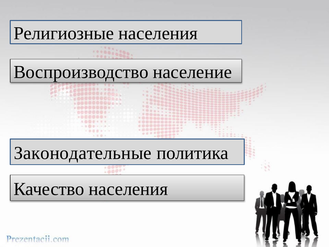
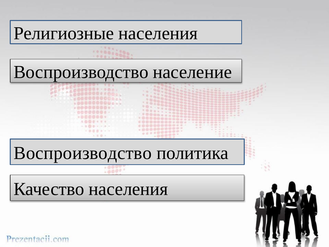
Законодательные at (83, 153): Законодательные -> Воспроизводство
